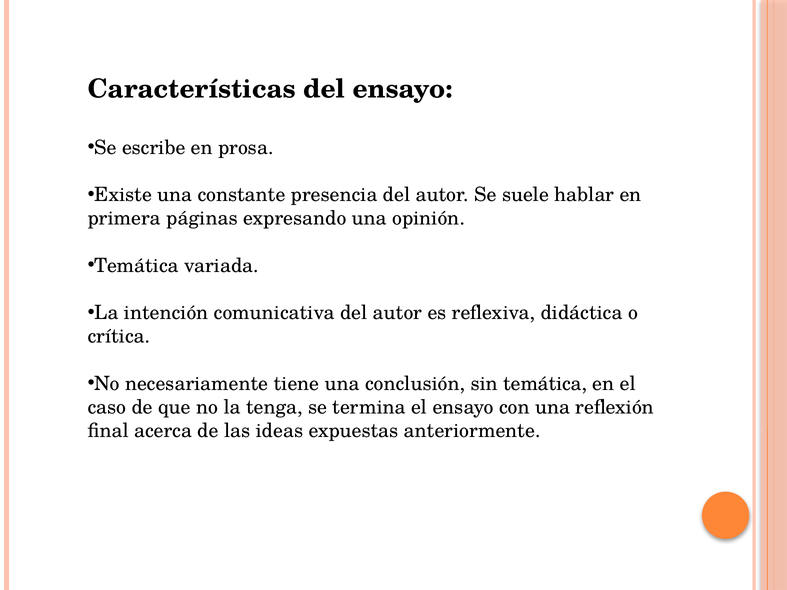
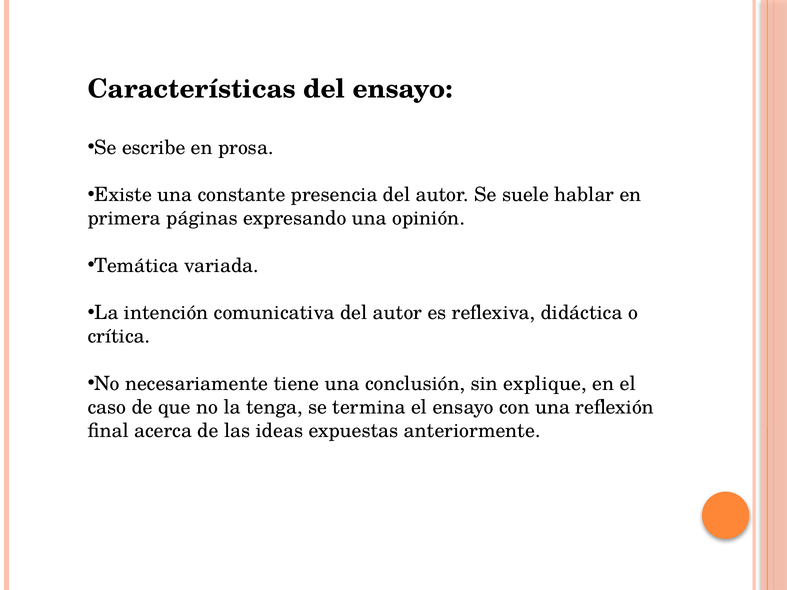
sin temática: temática -> explique
